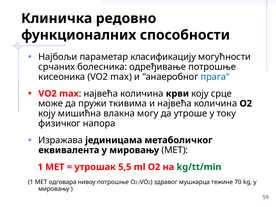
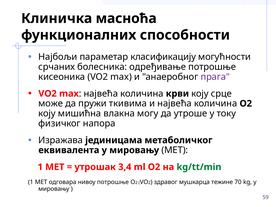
редовно: редовно -> масноћа
прага colour: blue -> purple
5,5: 5,5 -> 3,4
